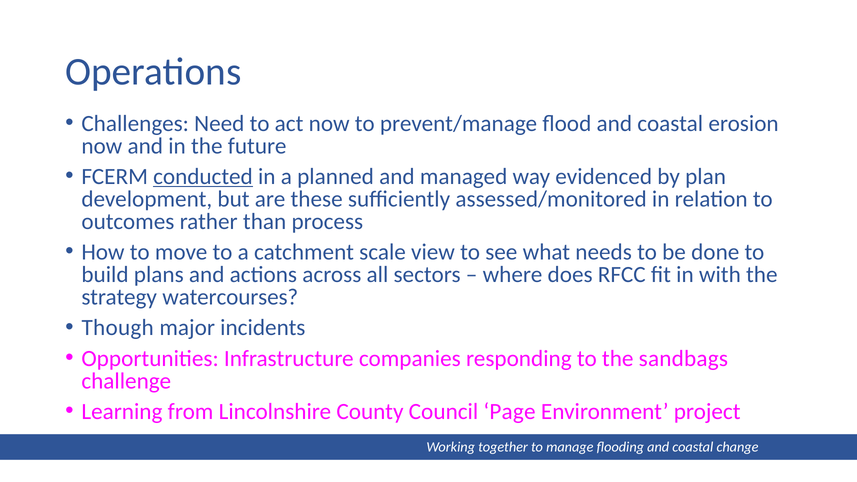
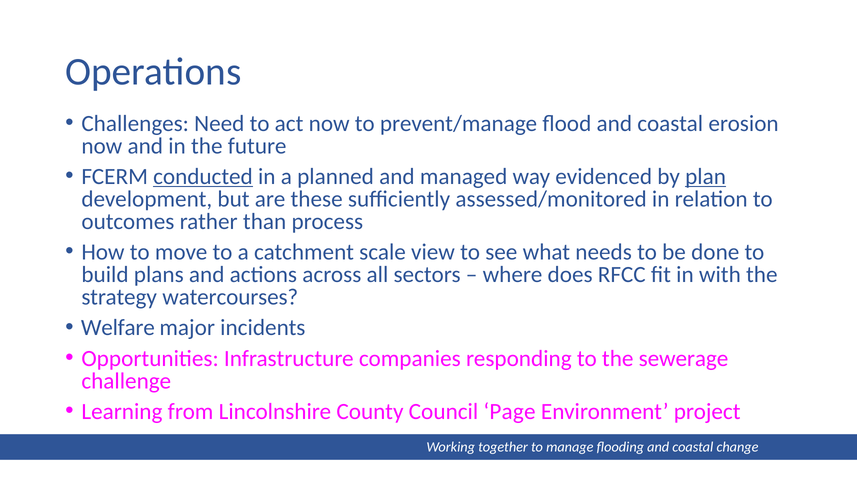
plan underline: none -> present
Though: Though -> Welfare
sandbags: sandbags -> sewerage
